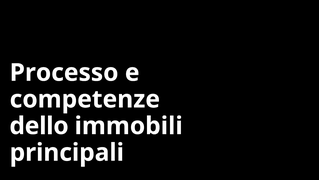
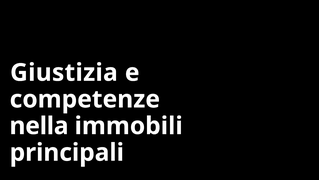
Processo: Processo -> Giustizia
dello: dello -> nella
